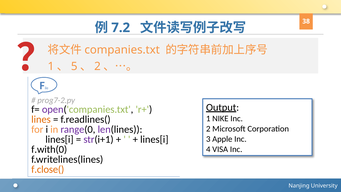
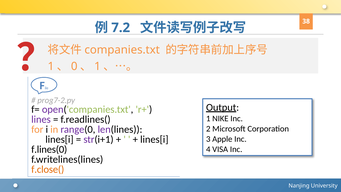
5: 5 -> 0
2 at (97, 66): 2 -> 1
lines colour: orange -> purple
f.with(0: f.with(0 -> f.lines(0
